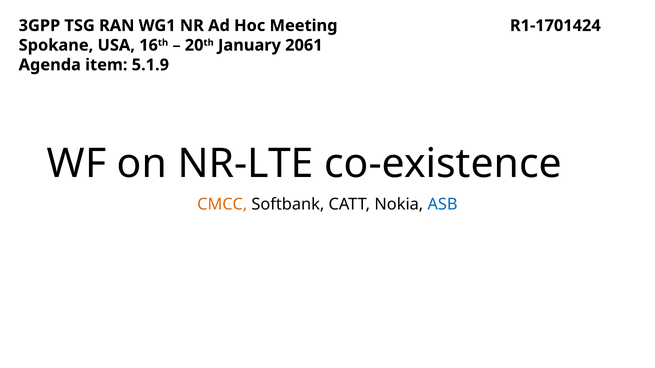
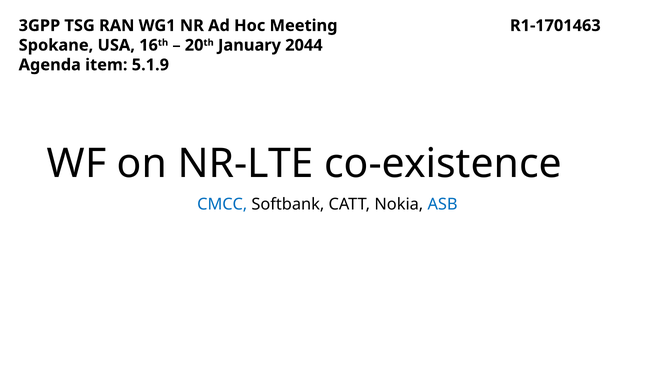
R1-1701424: R1-1701424 -> R1-1701463
2061: 2061 -> 2044
CMCC colour: orange -> blue
